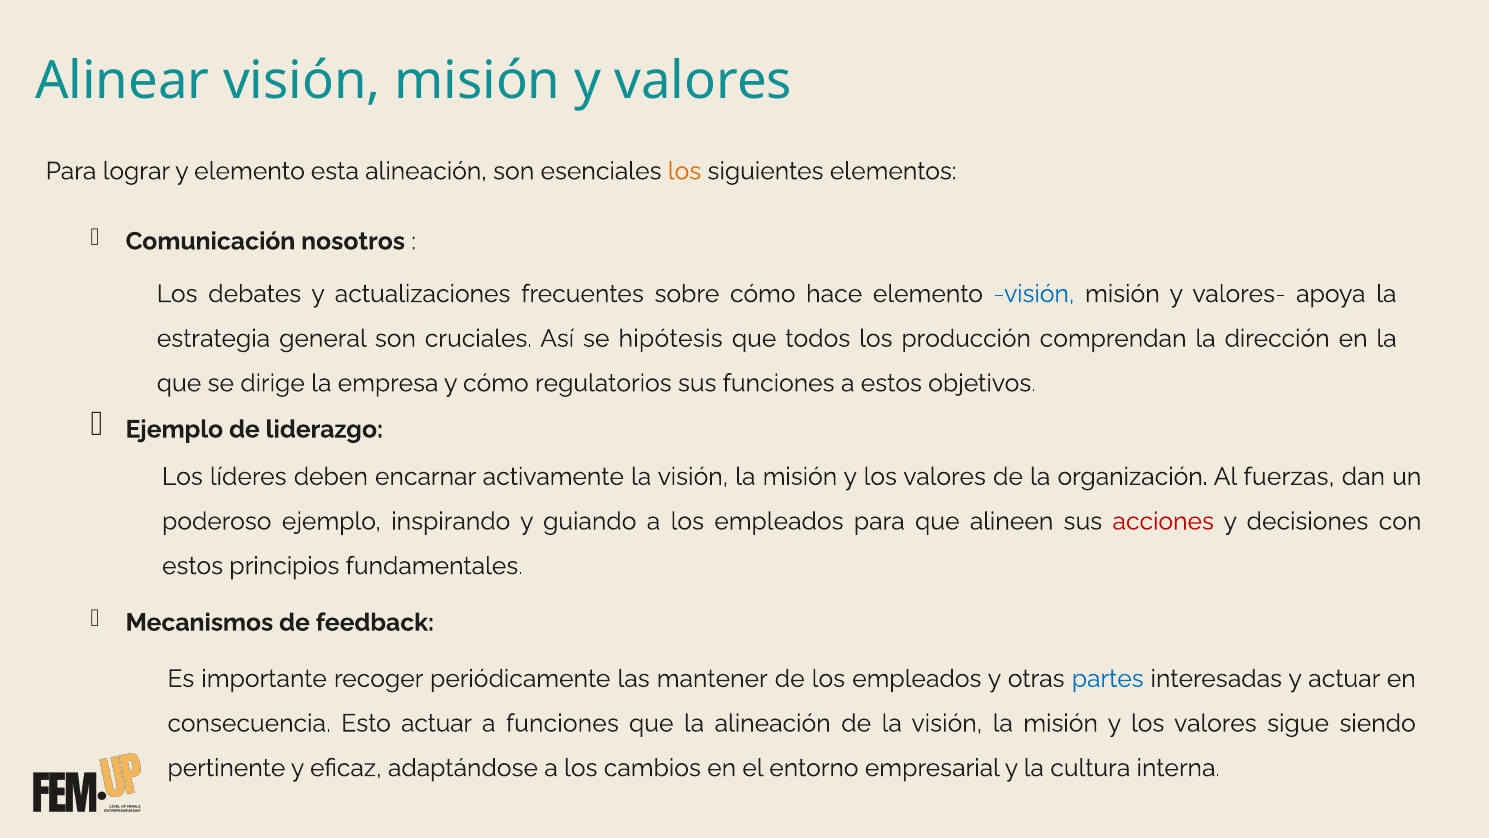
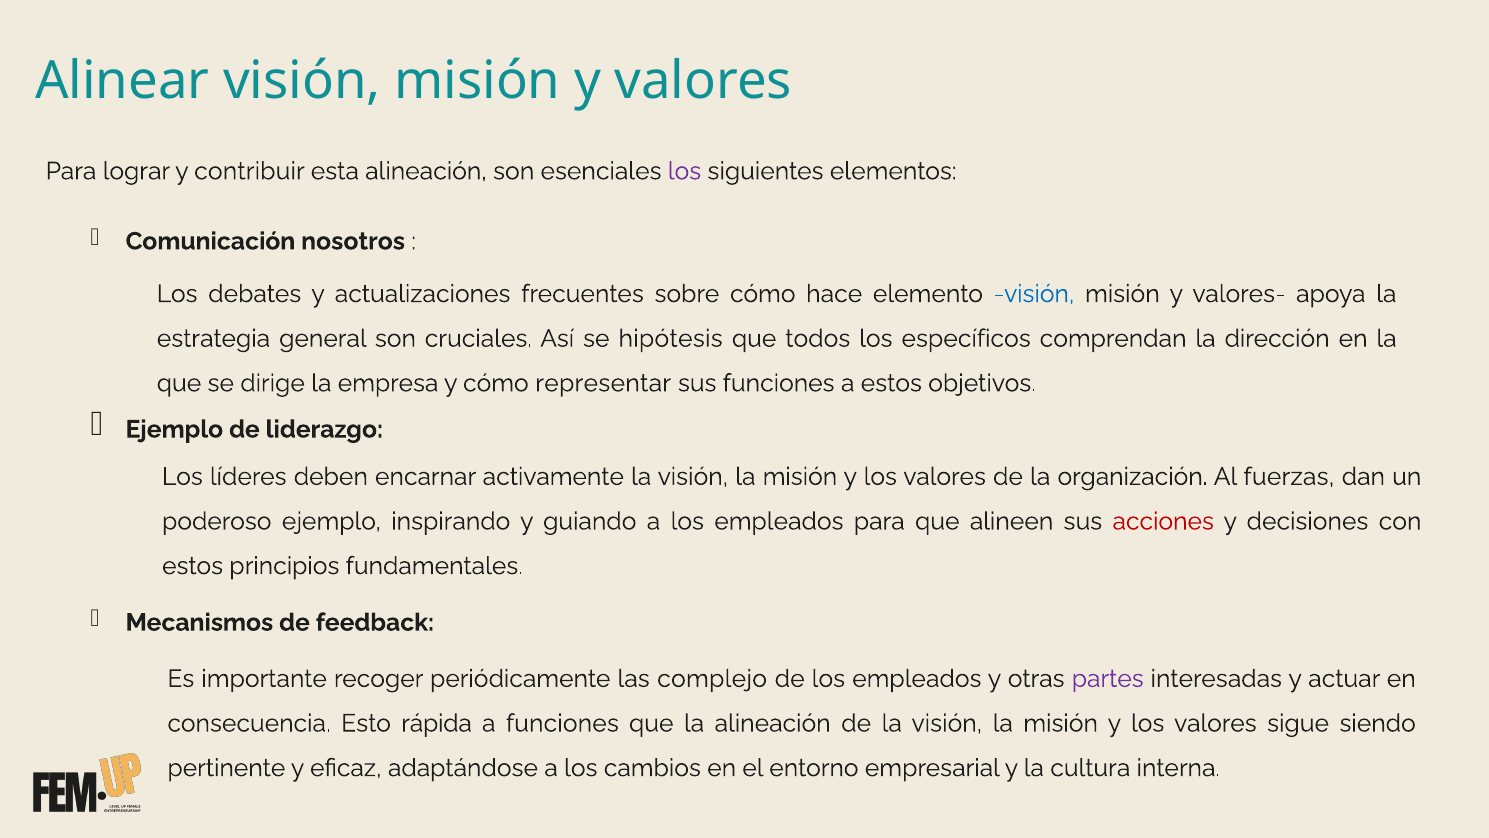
y elemento: elemento -> contribuir
los at (685, 171) colour: orange -> purple
producción: producción -> específicos
regulatorios: regulatorios -> representar
mantener: mantener -> complejo
partes colour: blue -> purple
Esto actuar: actuar -> rápida
